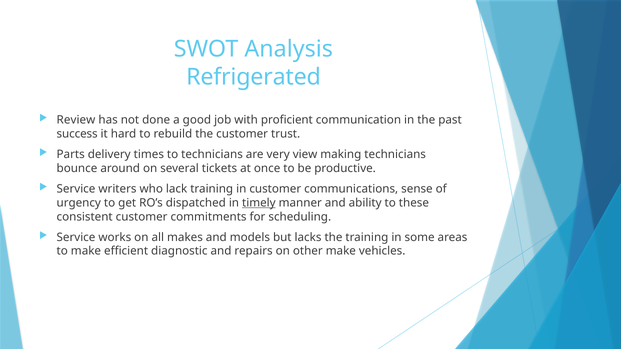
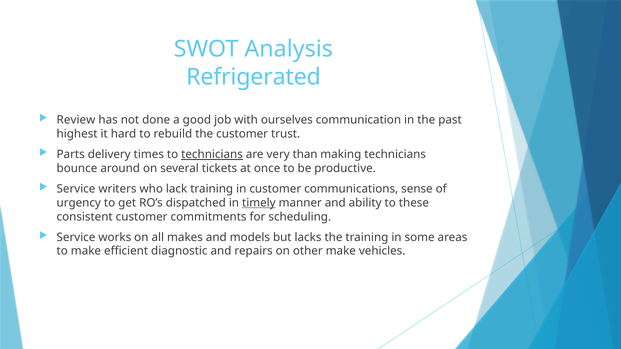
proficient: proficient -> ourselves
success: success -> highest
technicians at (212, 155) underline: none -> present
view: view -> than
